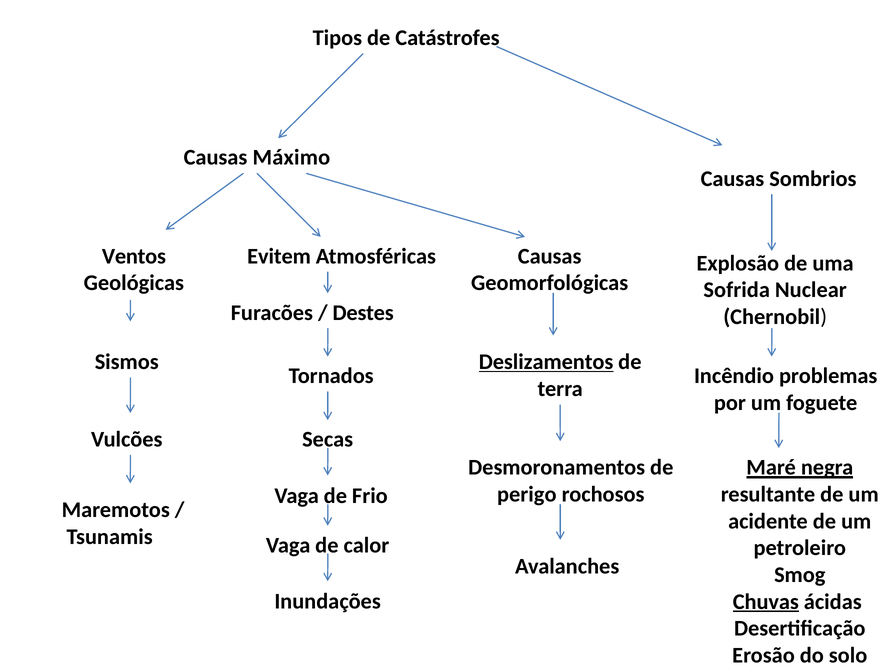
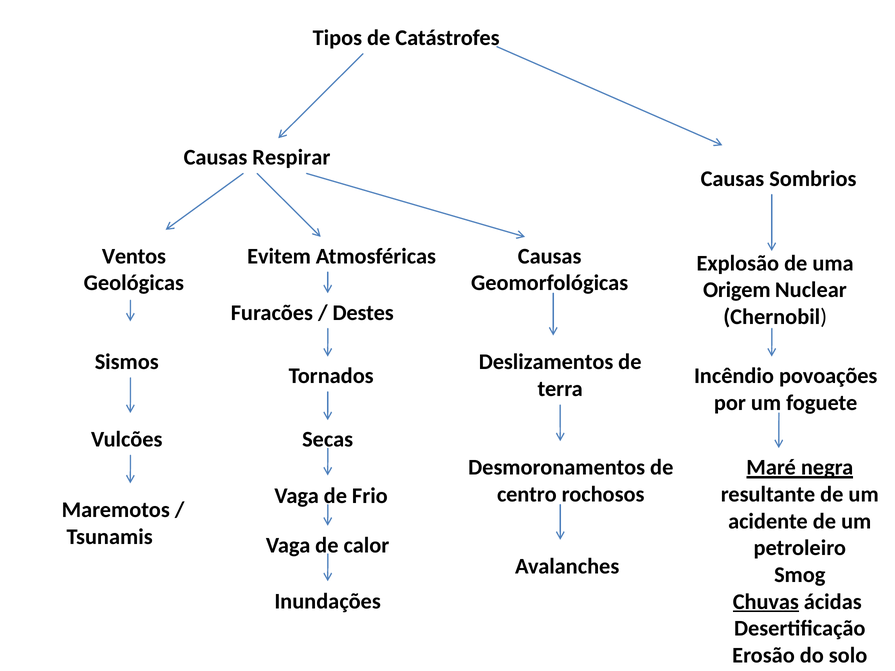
Máximo: Máximo -> Respirar
Sofrida: Sofrida -> Origem
Deslizamentos underline: present -> none
problemas: problemas -> povoações
perigo: perigo -> centro
